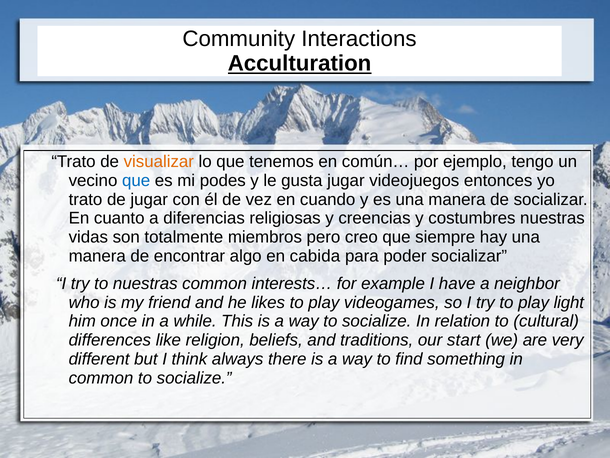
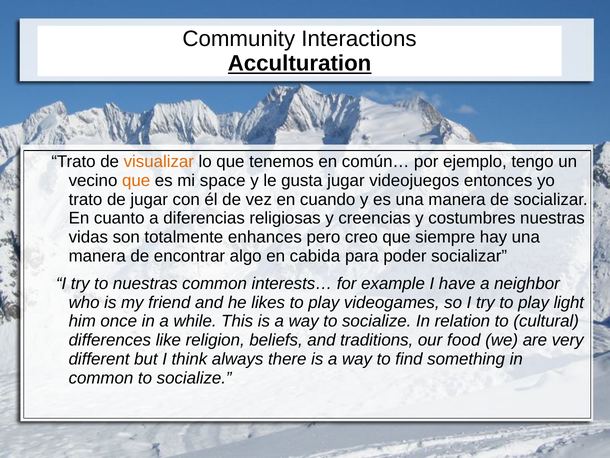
que at (136, 180) colour: blue -> orange
podes: podes -> space
miembros: miembros -> enhances
start: start -> food
